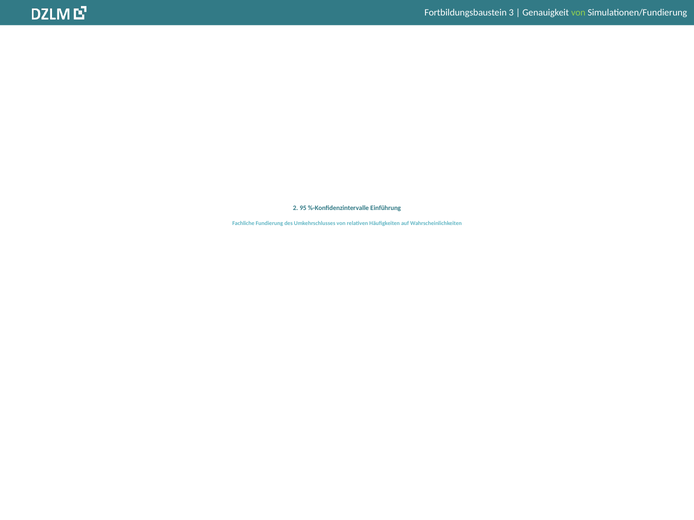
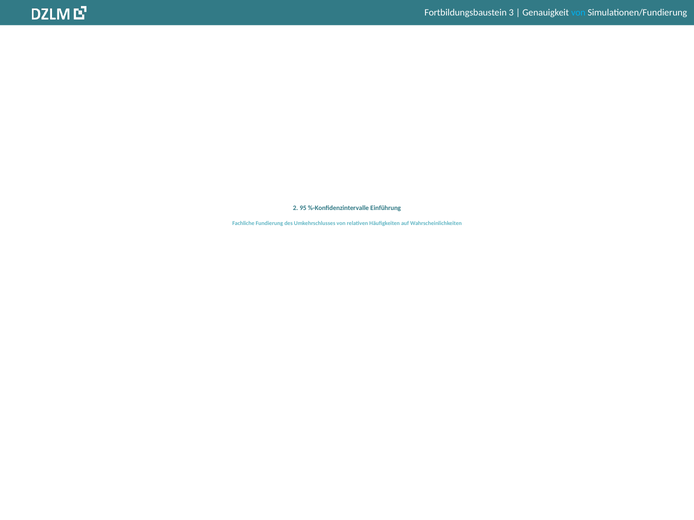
von at (578, 13) colour: light green -> light blue
